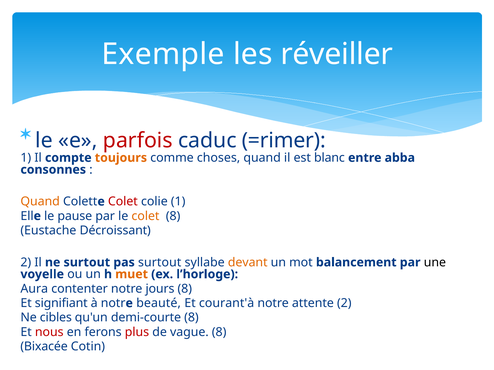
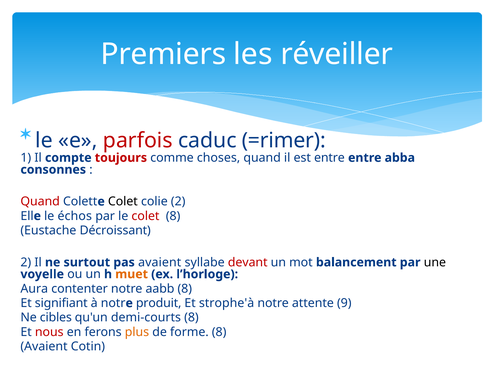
Exemple: Exemple -> Premiers
toujours colour: orange -> red
est blanc: blanc -> entre
Quand at (40, 202) colour: orange -> red
Colet at (123, 202) colour: red -> black
colie 1: 1 -> 2
pause: pause -> échos
colet at (145, 216) colour: orange -> red
pas surtout: surtout -> avaient
devant colour: orange -> red
jours: jours -> aabb
beauté: beauté -> produit
courant'à: courant'à -> strophe'à
attente 2: 2 -> 9
demi-courte: demi-courte -> demi-courts
plus colour: red -> orange
vague: vague -> forme
Bixacée at (44, 347): Bixacée -> Avaient
